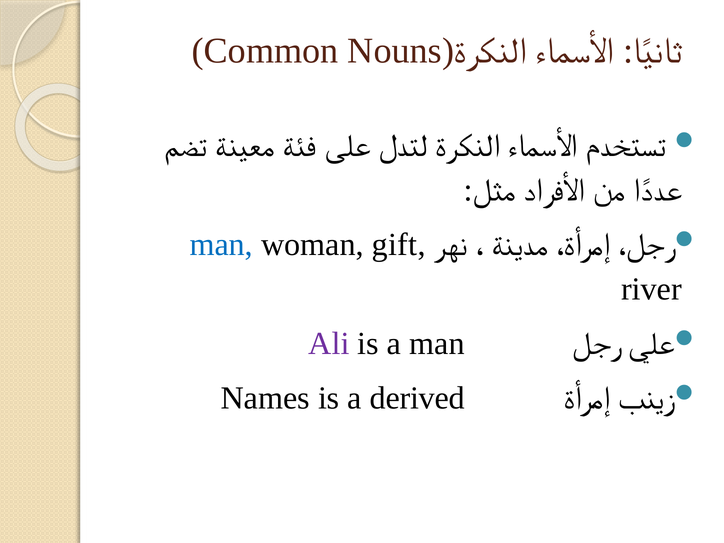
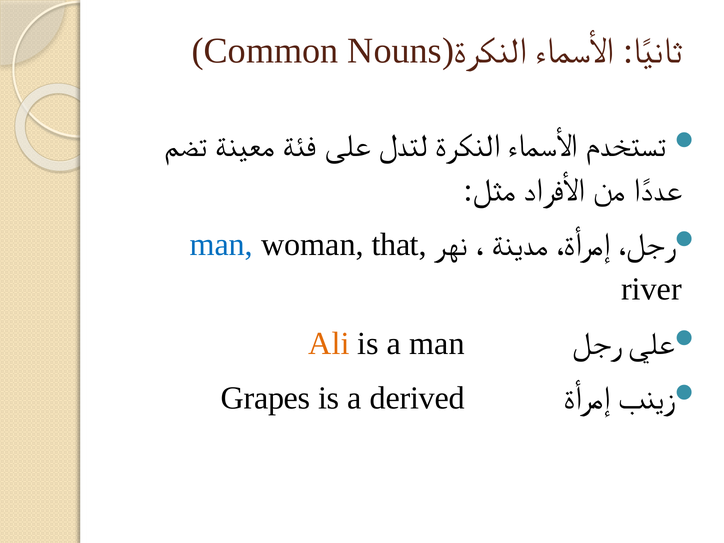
gift: gift -> that
Ali colour: purple -> orange
Names: Names -> Grapes
